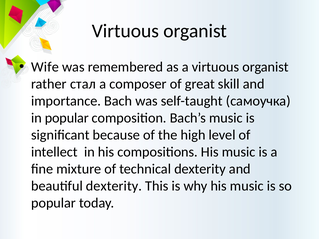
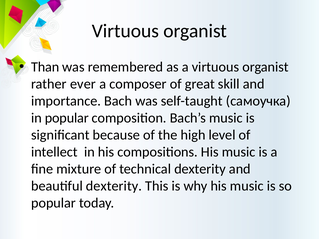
Wife: Wife -> Than
стал: стал -> ever
